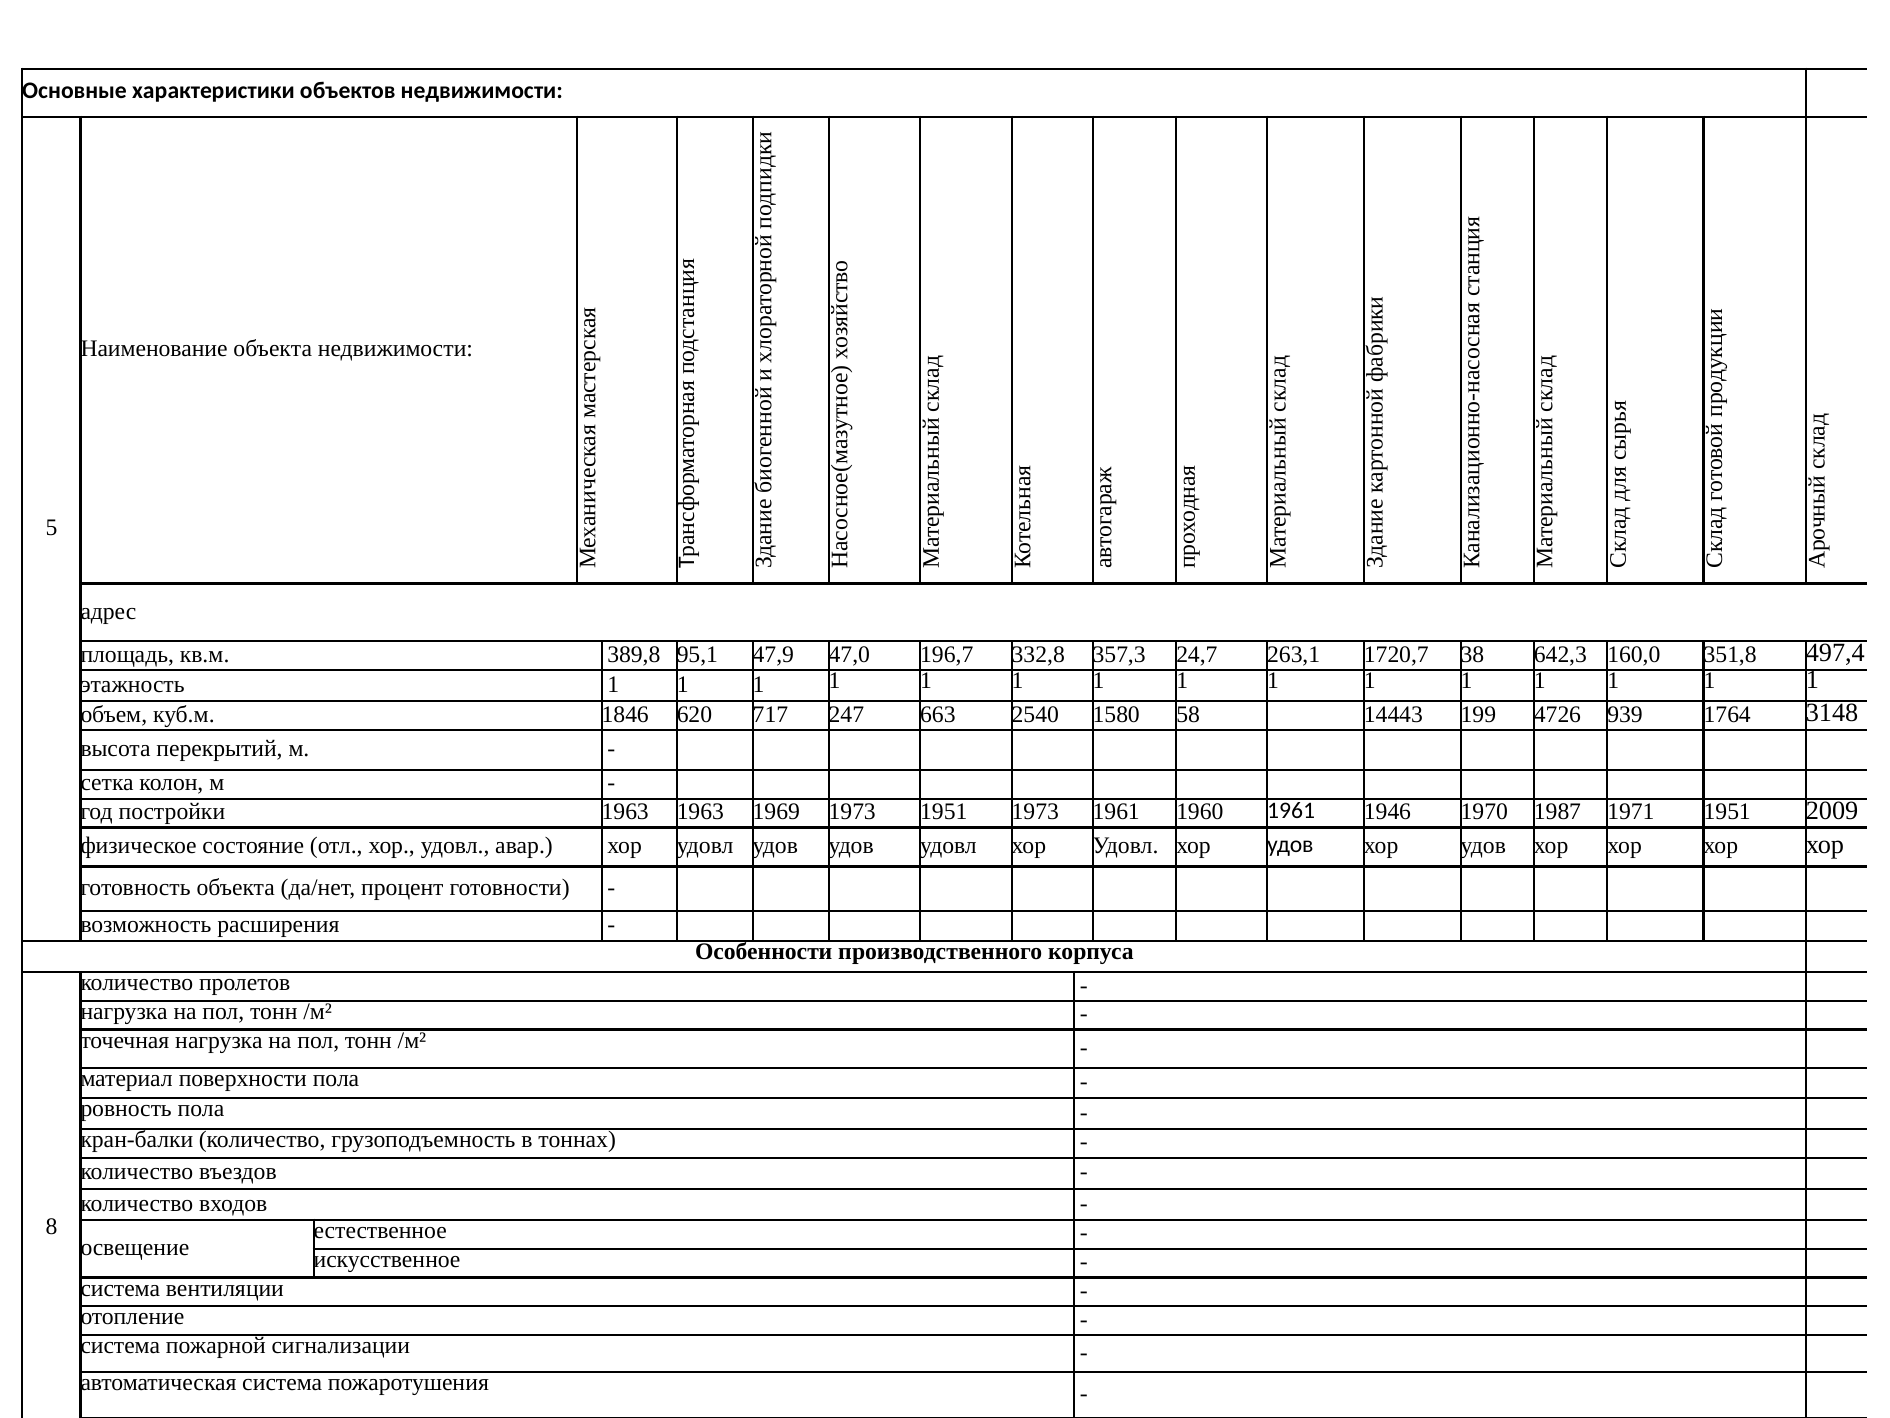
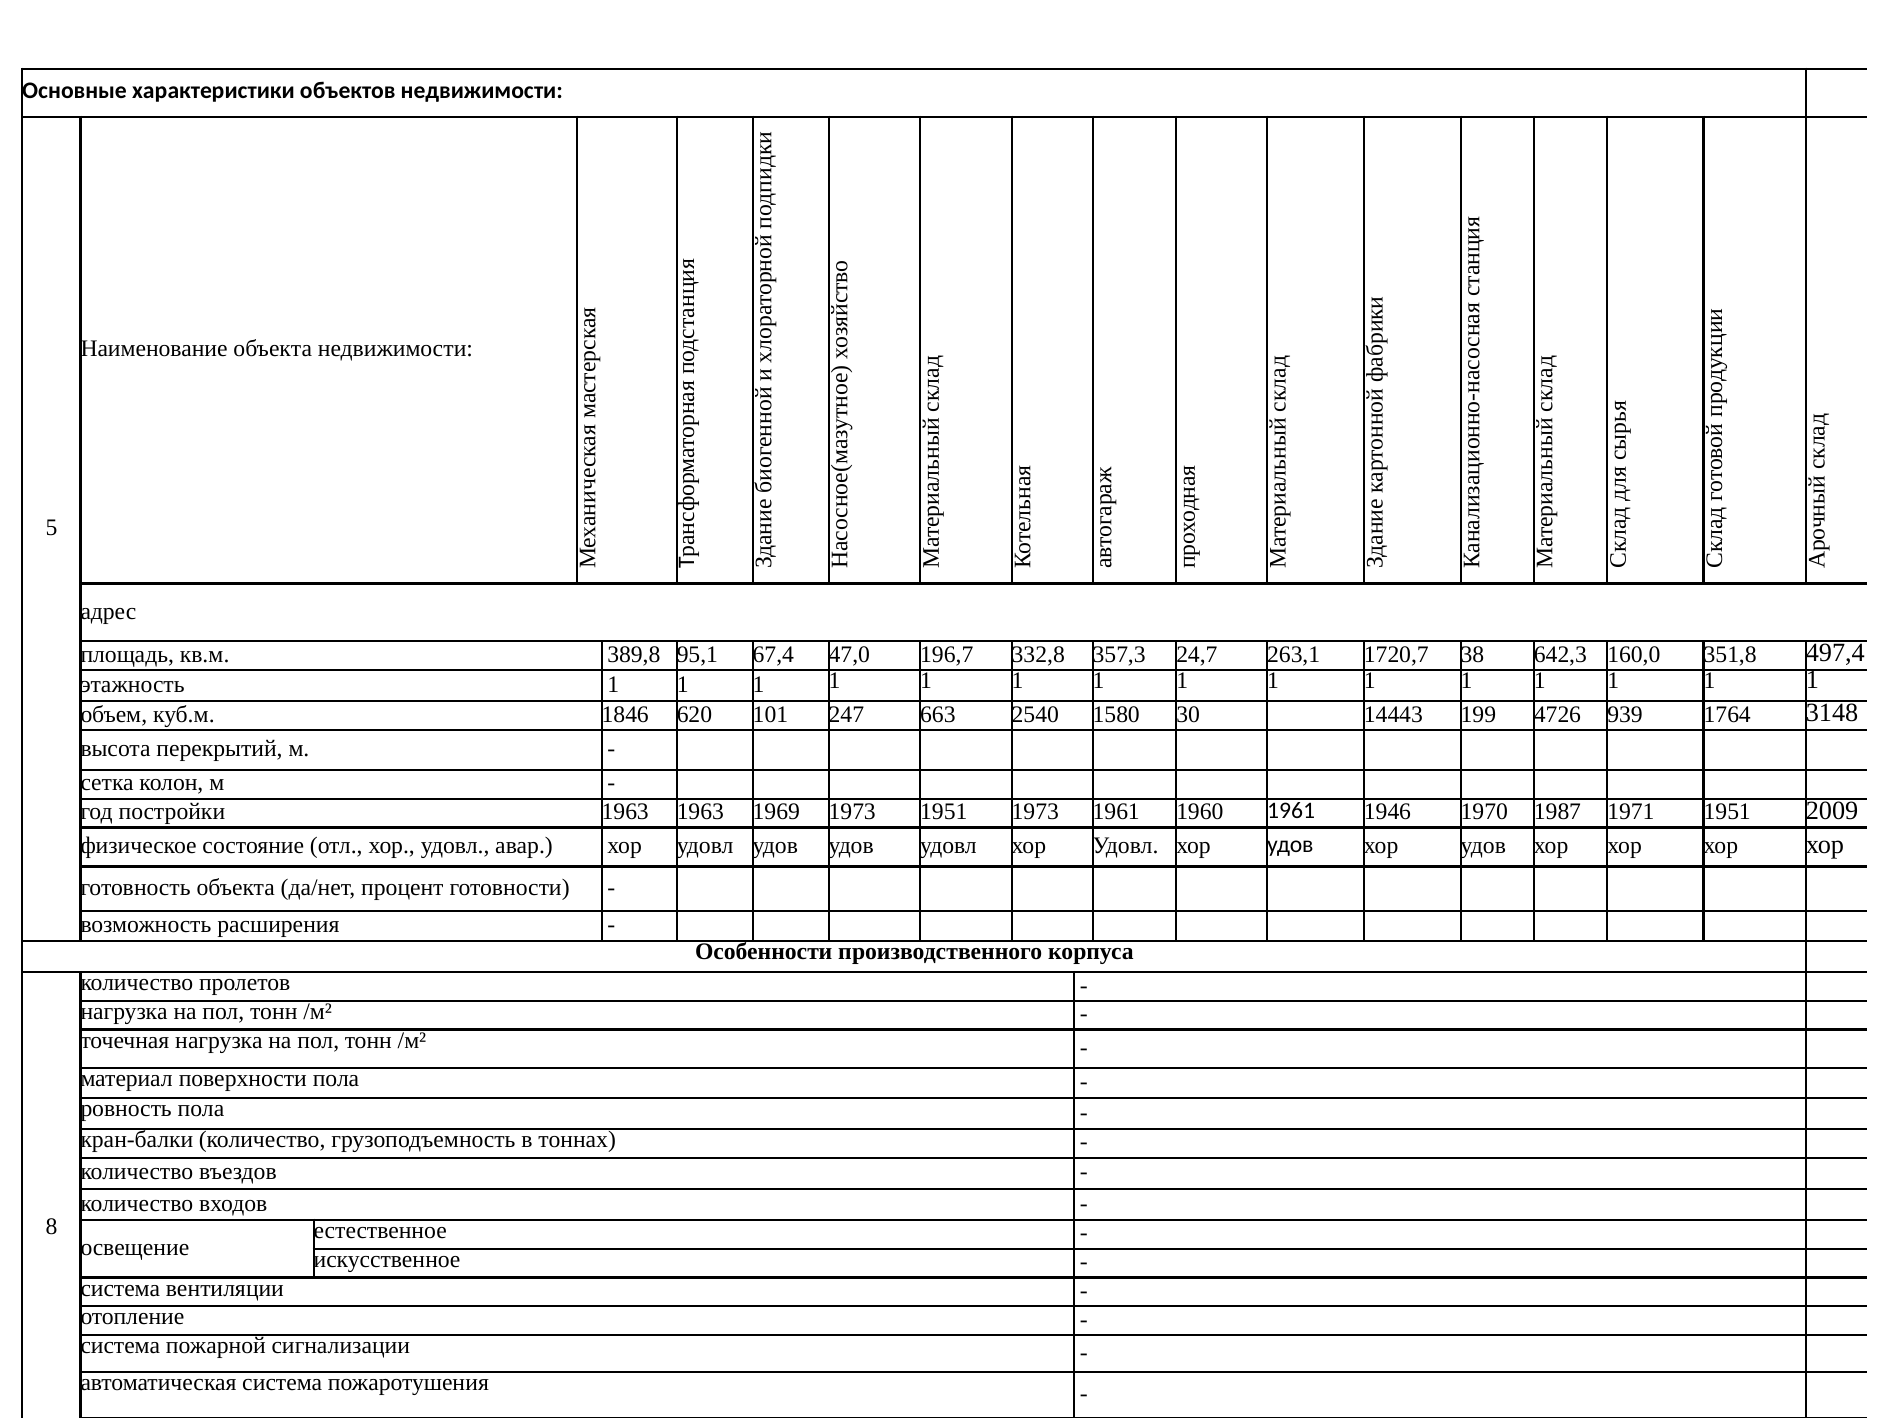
47,9: 47,9 -> 67,4
717: 717 -> 101
58: 58 -> 30
